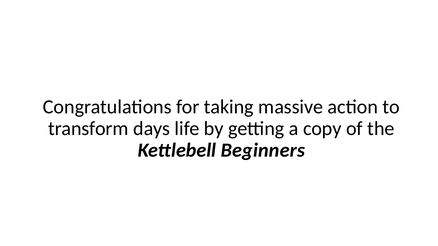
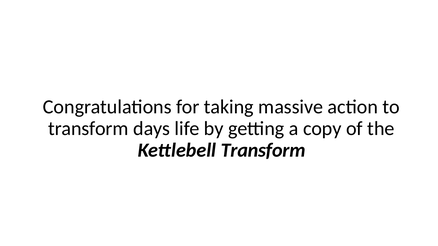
Kettlebell Beginners: Beginners -> Transform
